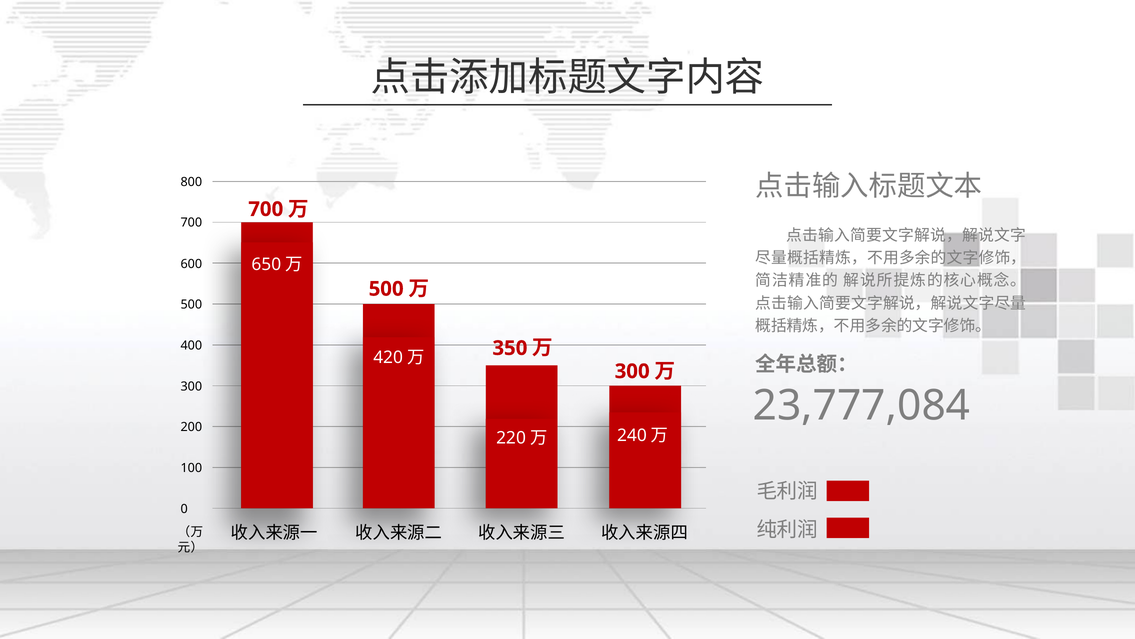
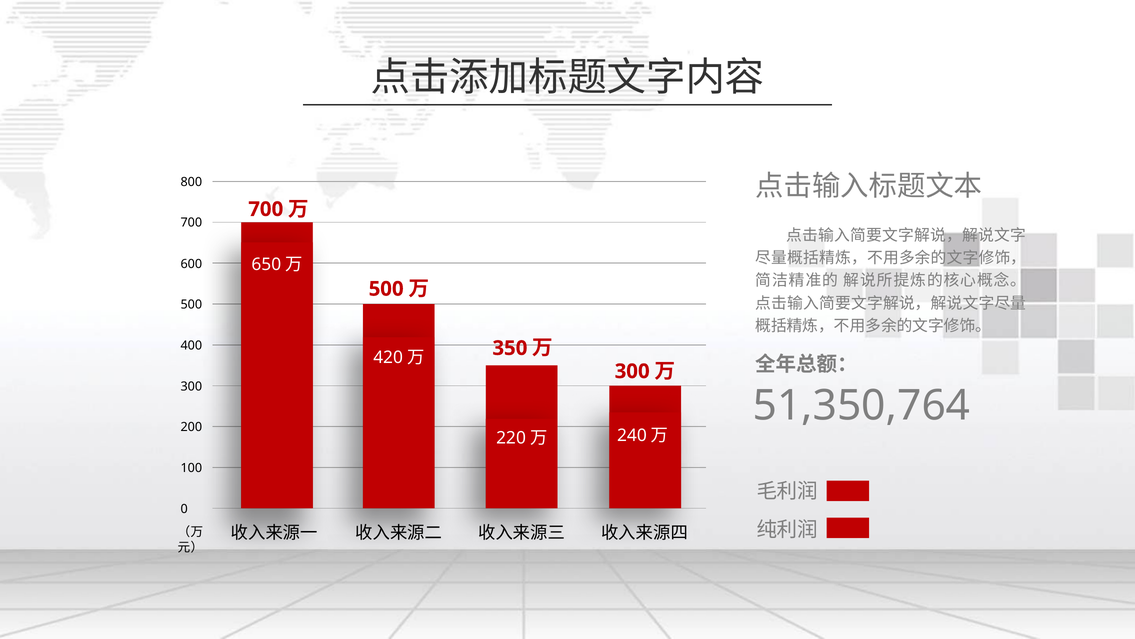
23,777,084: 23,777,084 -> 51,350,764
